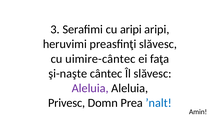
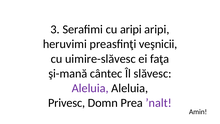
preasfinţi slăvesc: slăvesc -> veşnicii
uimire-cântec: uimire-cântec -> uimire-slăvesc
şi-naşte: şi-naşte -> şi-mană
ʼnalt colour: blue -> purple
